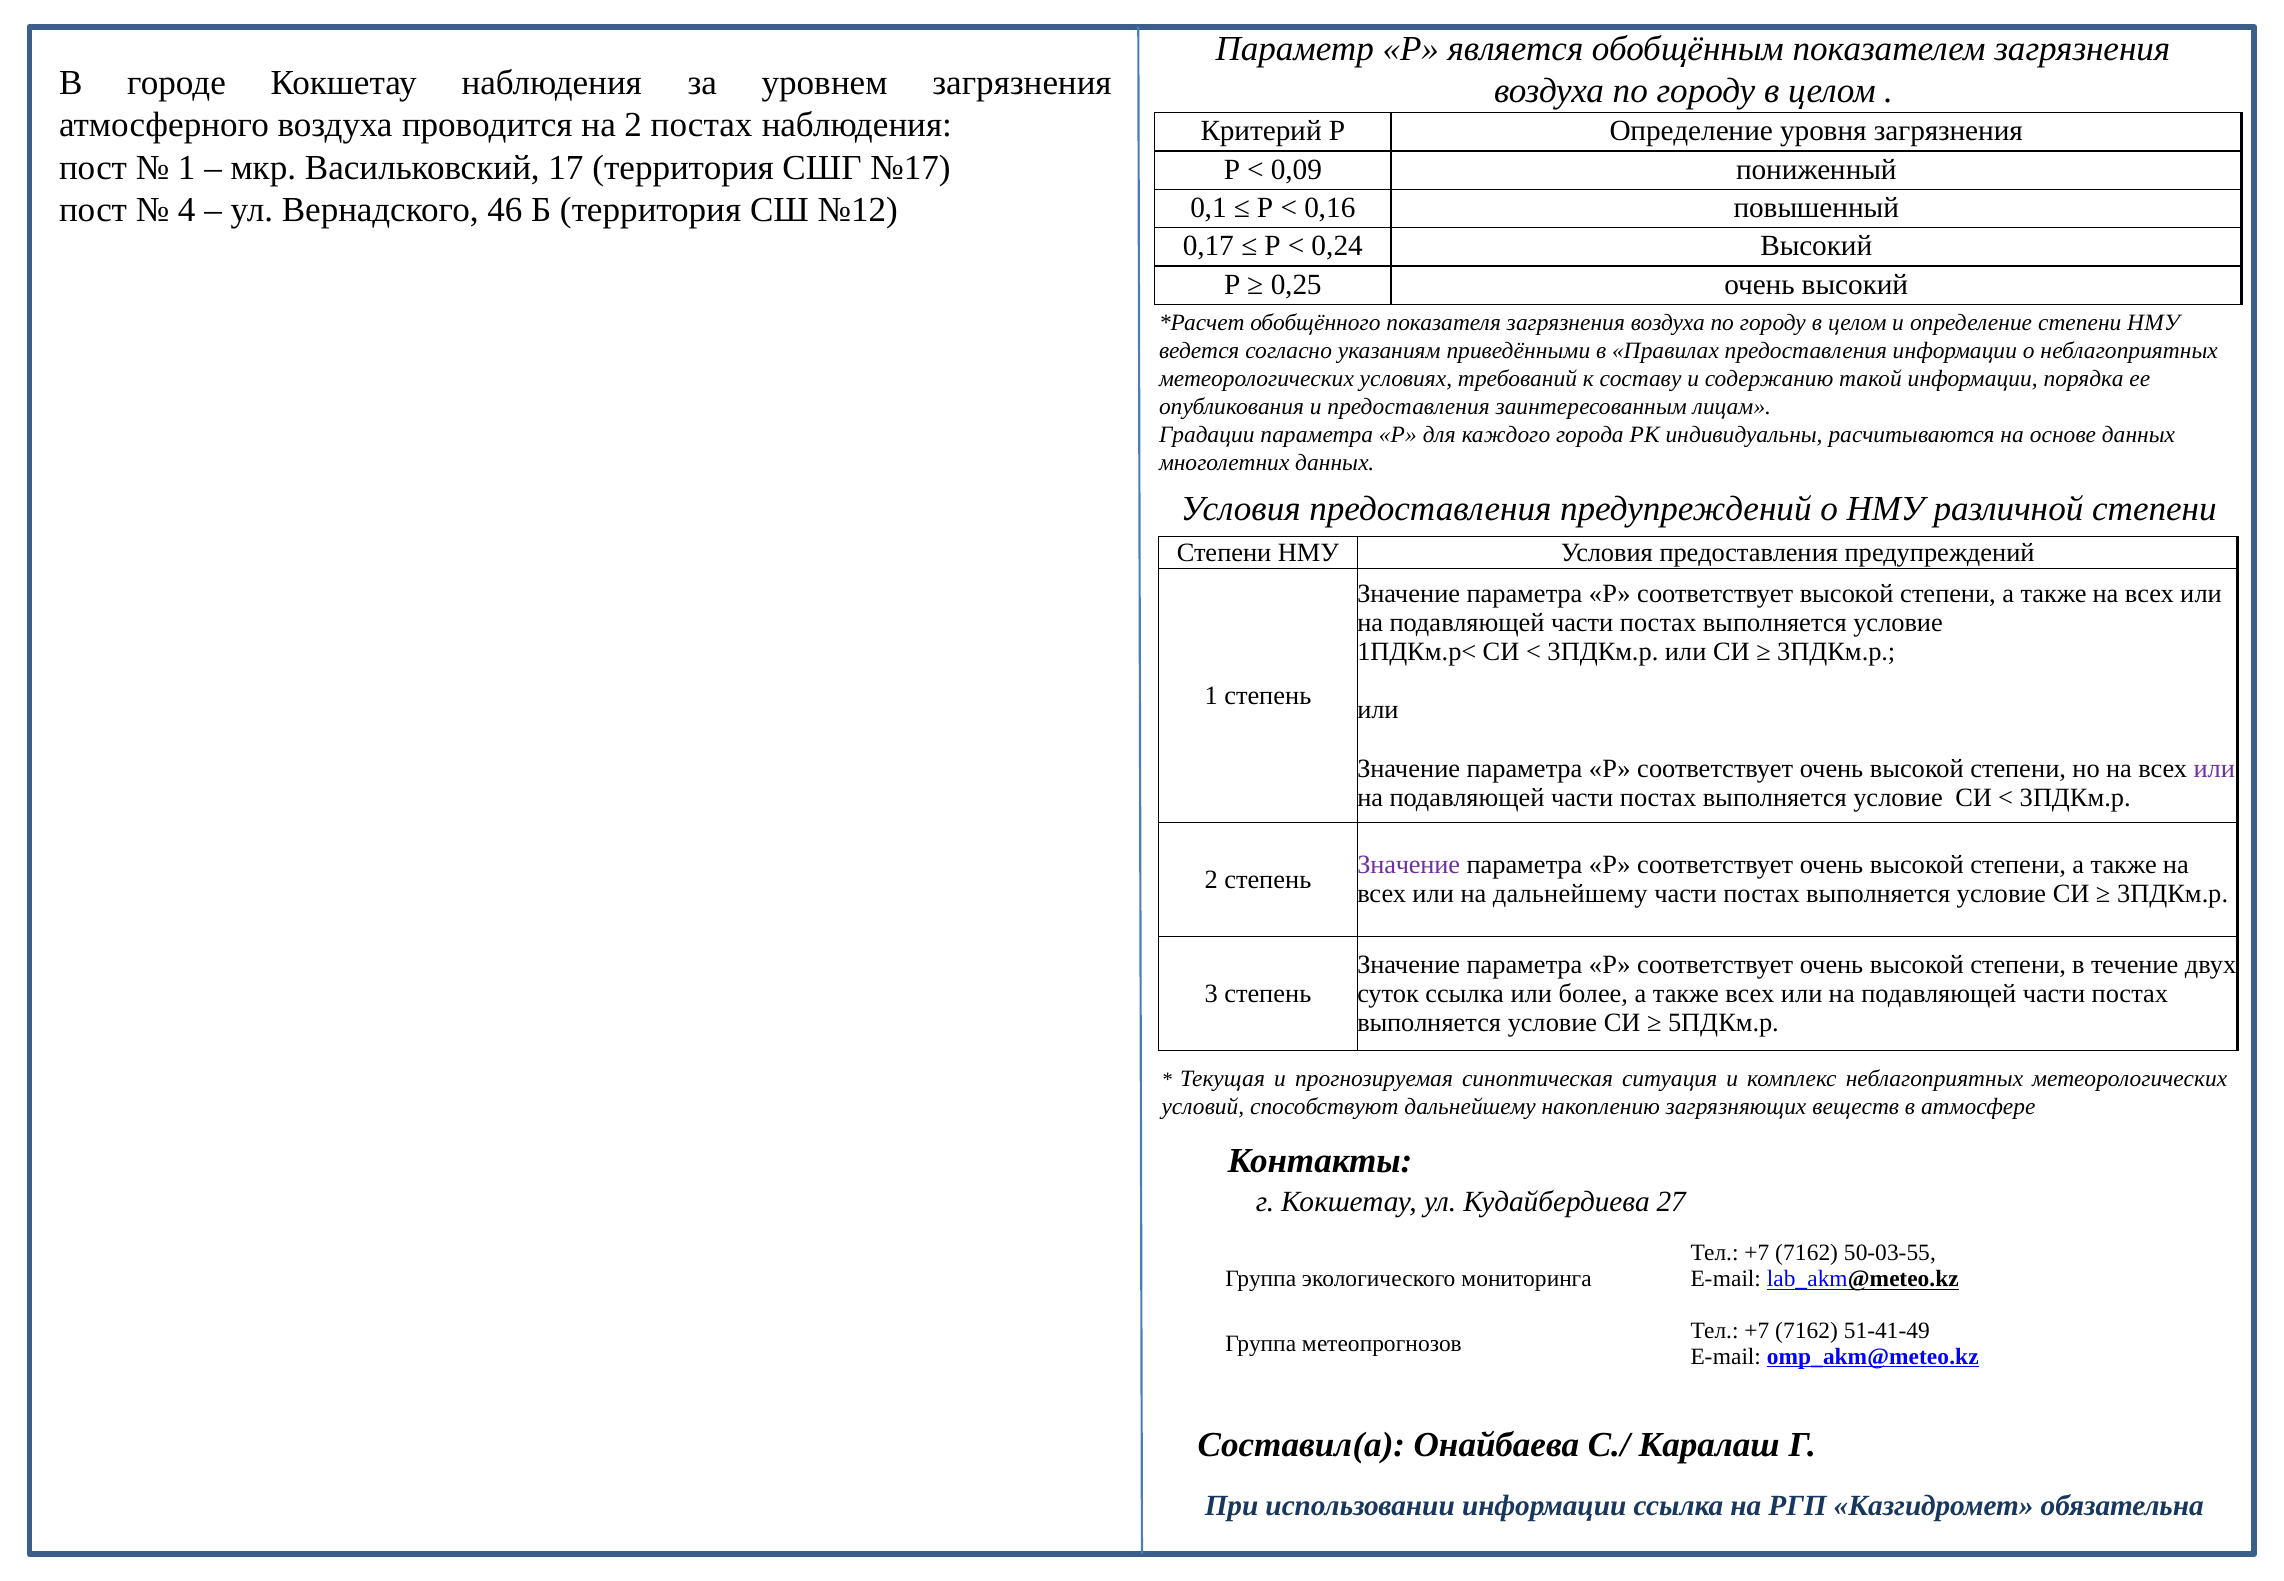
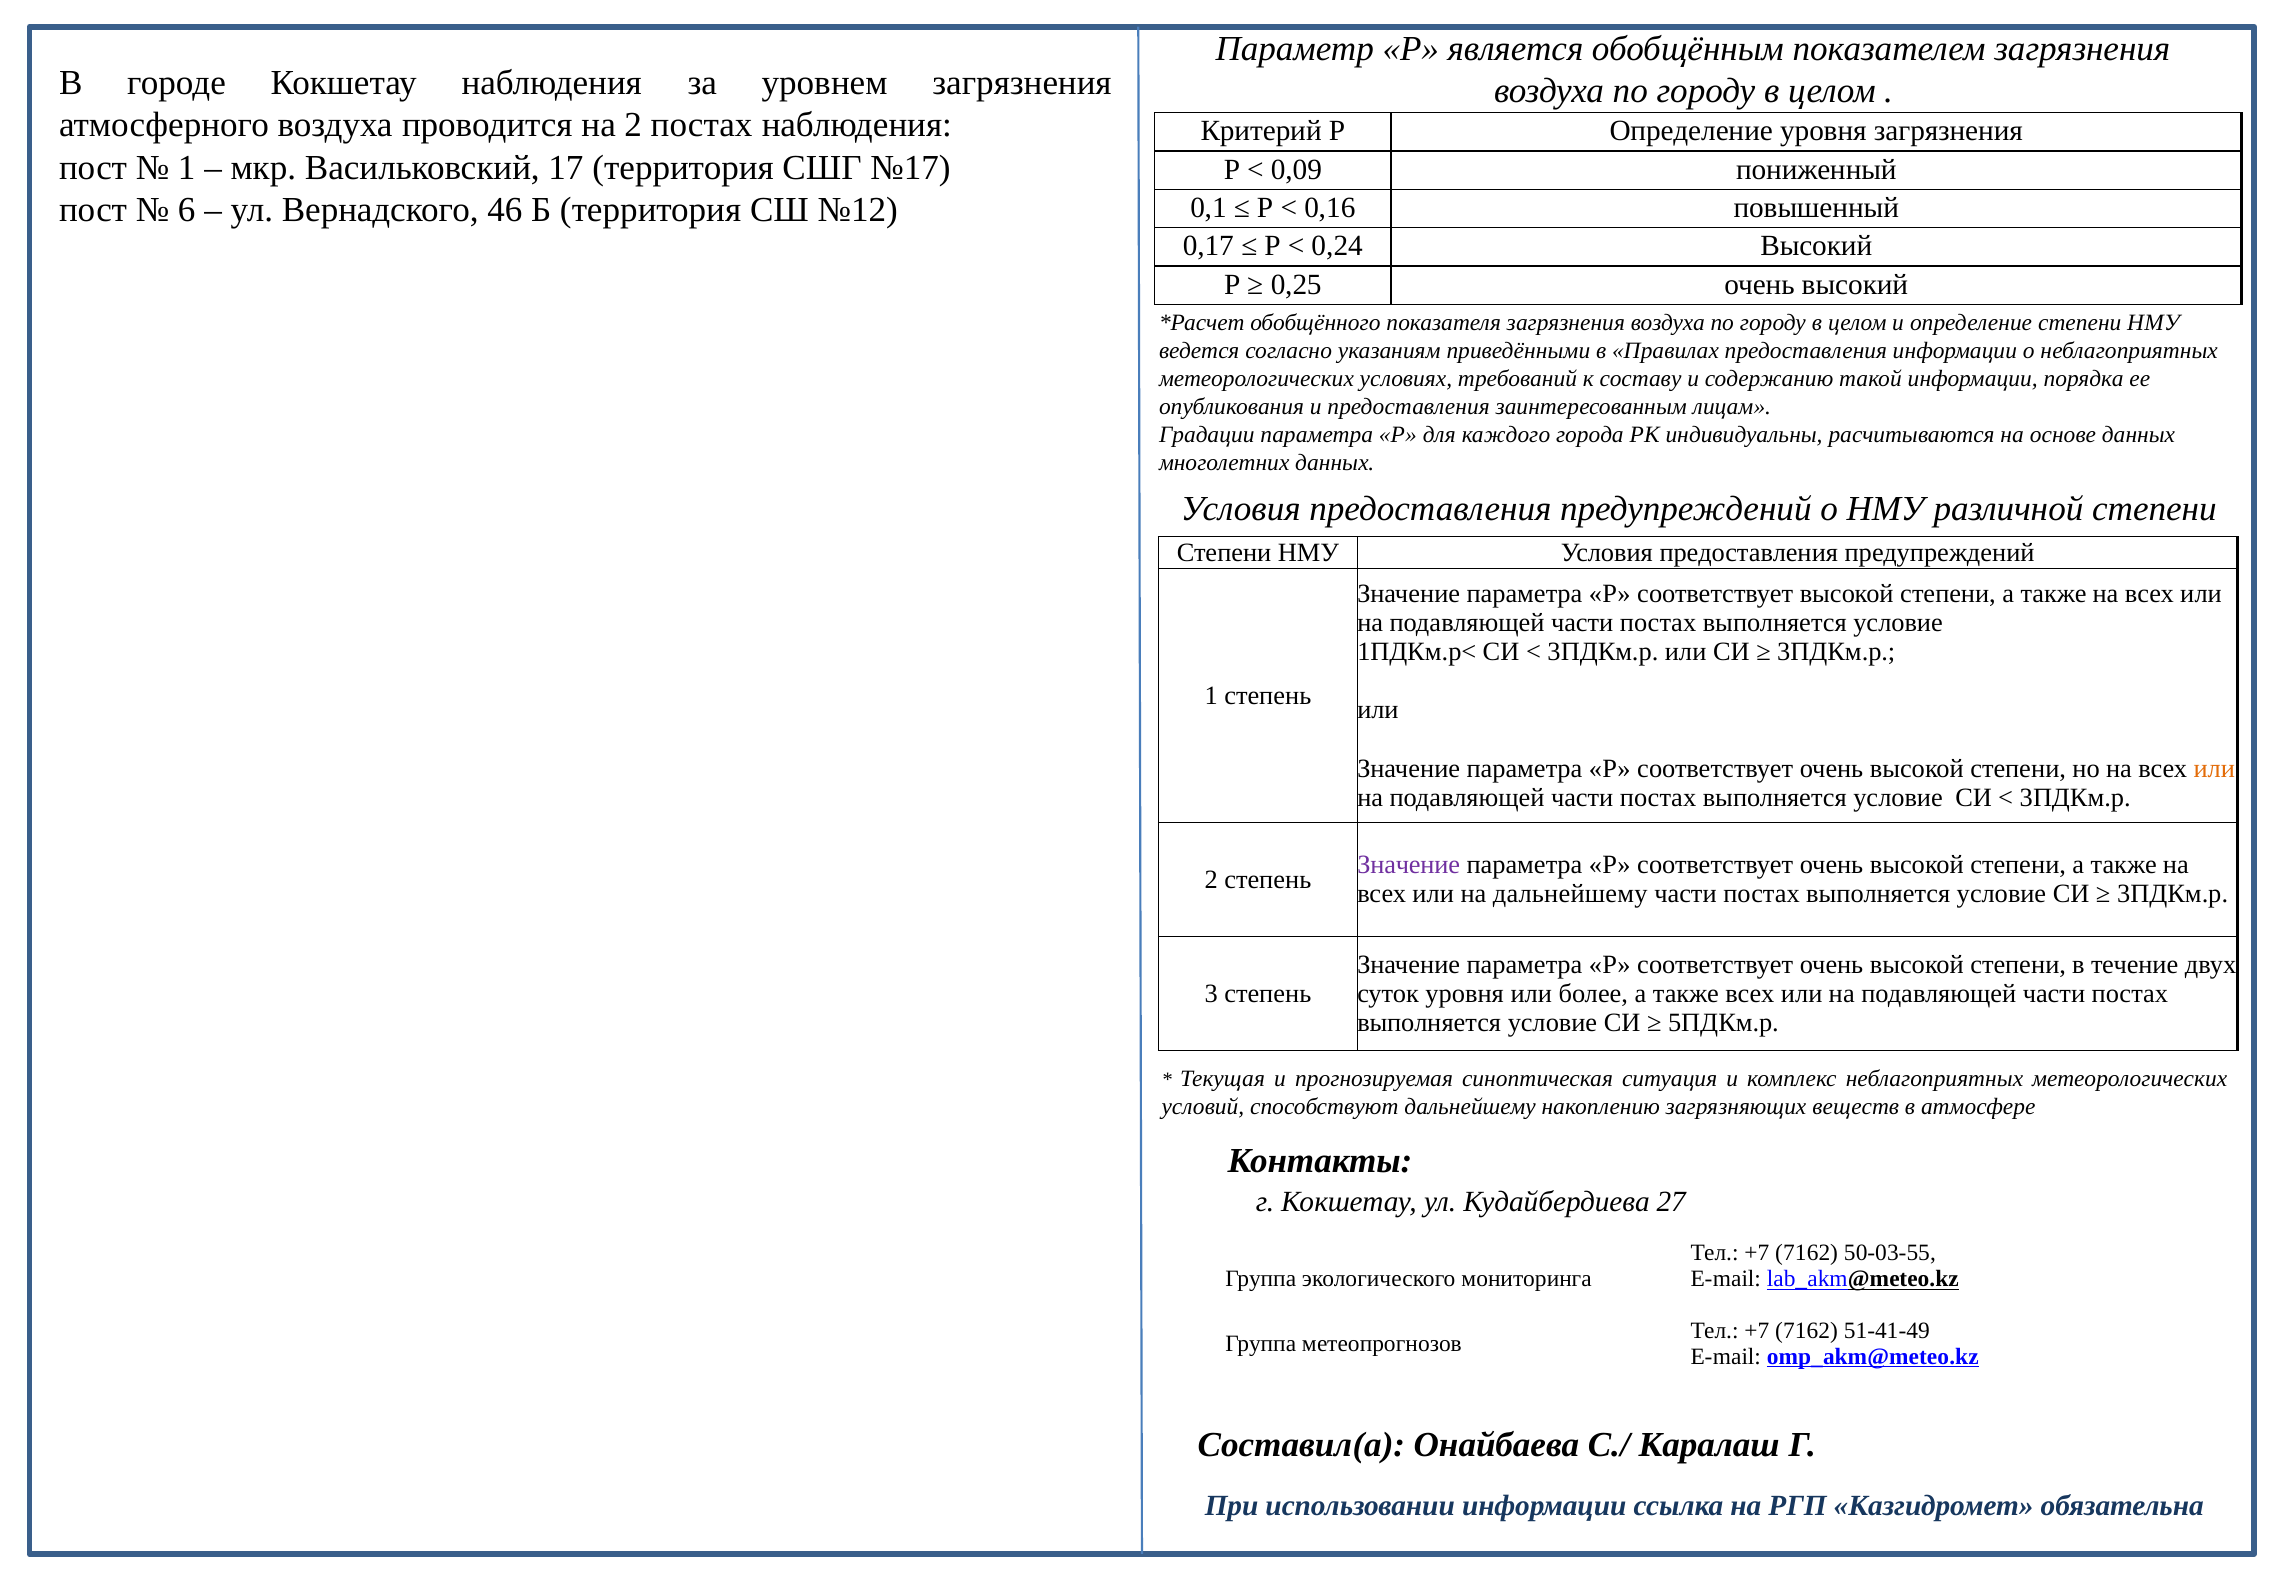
4: 4 -> 6
или at (2214, 769) colour: purple -> orange
суток ссылка: ссылка -> уровня
